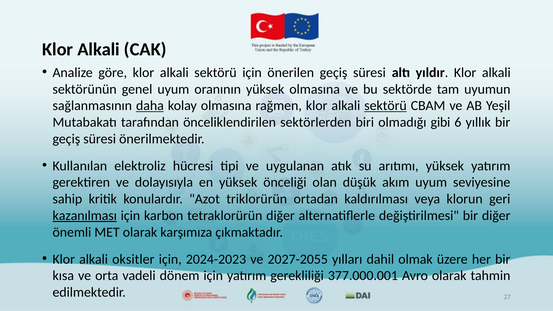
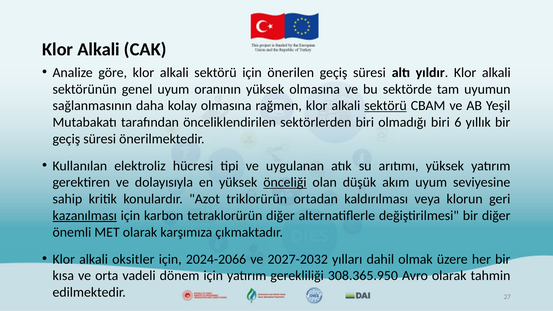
daha underline: present -> none
olmadığı gibi: gibi -> biri
önceliği underline: none -> present
2024-2023: 2024-2023 -> 2024-2066
2027-2055: 2027-2055 -> 2027-2032
377.000.001: 377.000.001 -> 308.365.950
